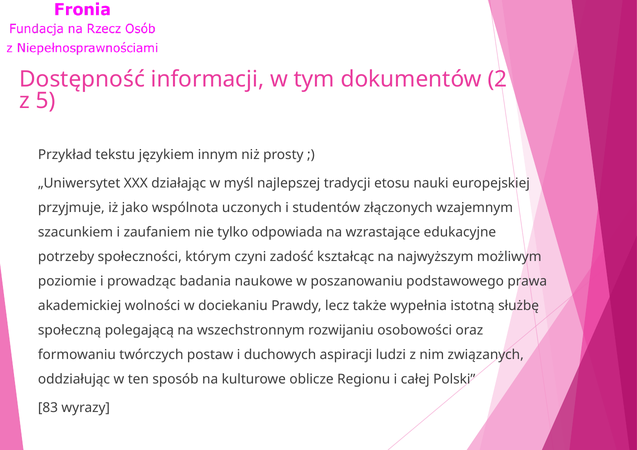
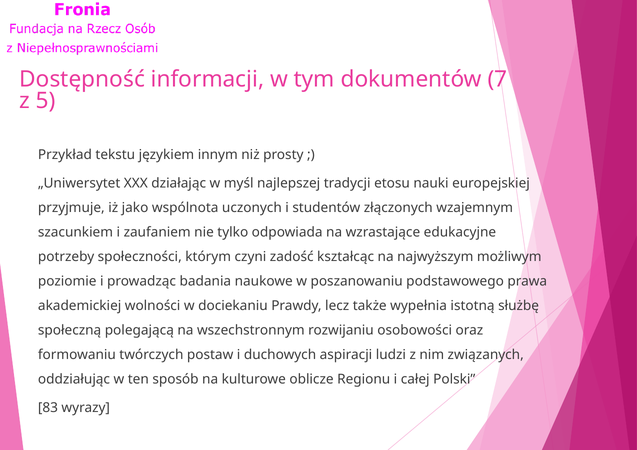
2: 2 -> 7
